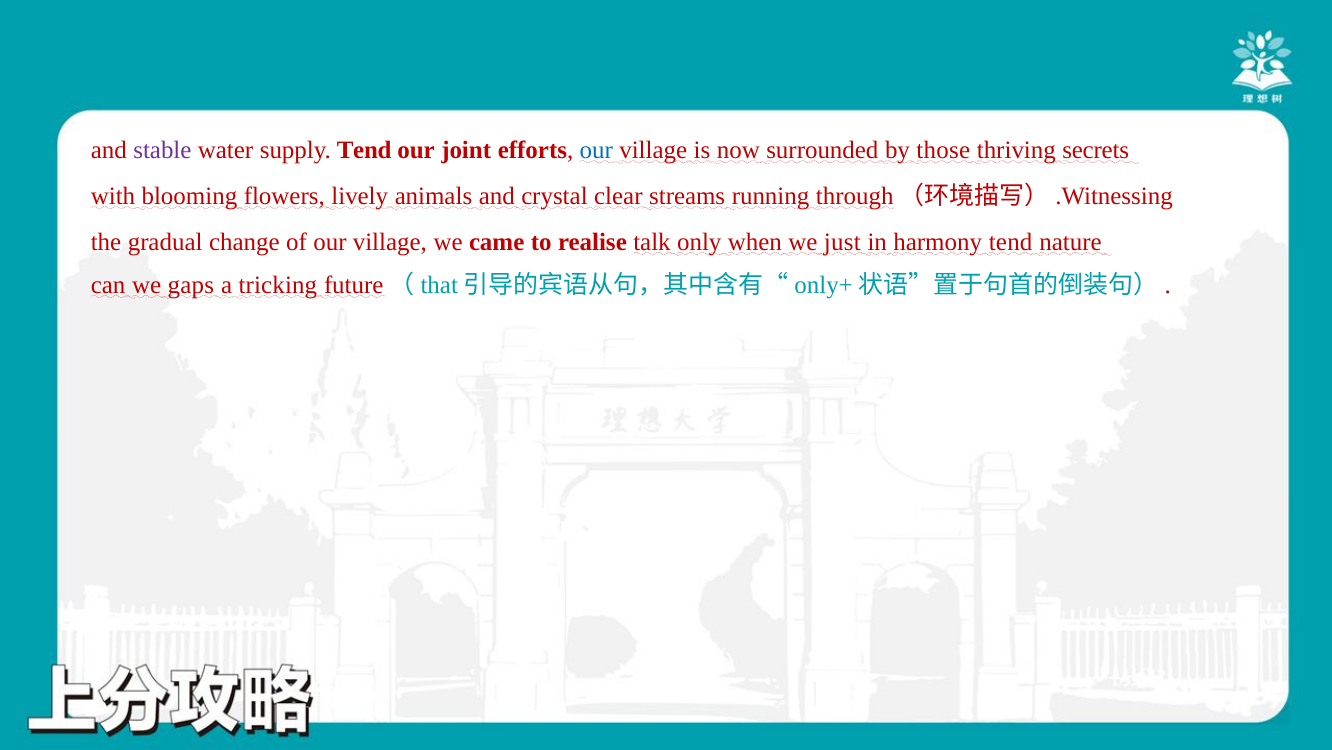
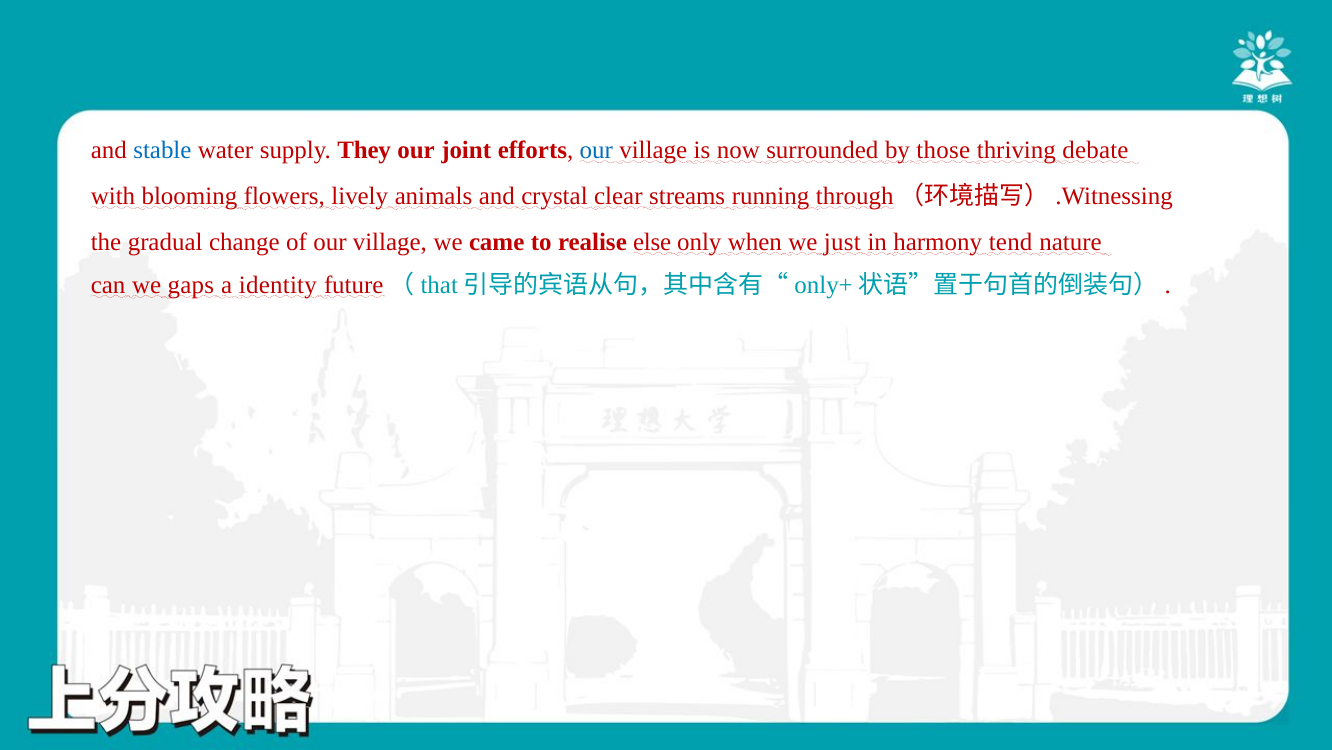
stable colour: purple -> blue
supply Tend: Tend -> They
secrets: secrets -> debate
talk: talk -> else
tricking: tricking -> identity
